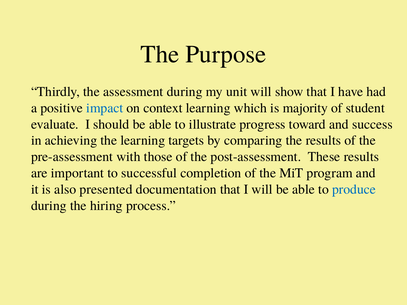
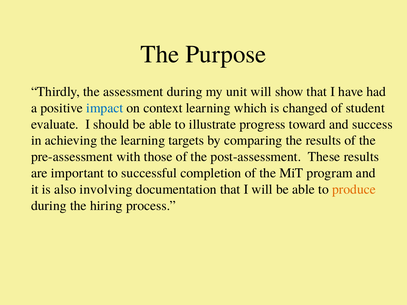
majority: majority -> changed
presented: presented -> involving
produce colour: blue -> orange
